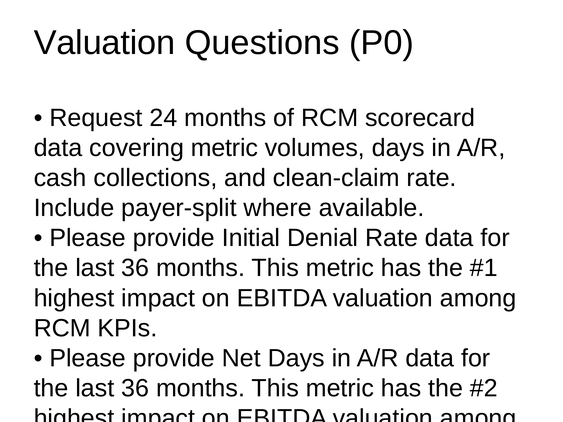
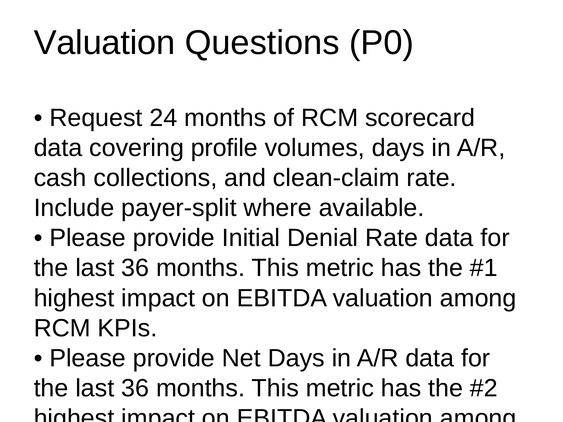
covering metric: metric -> profile
